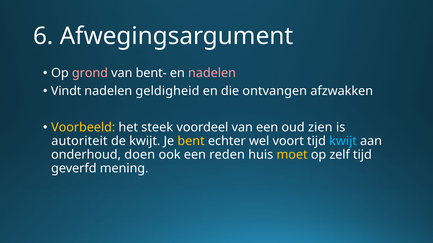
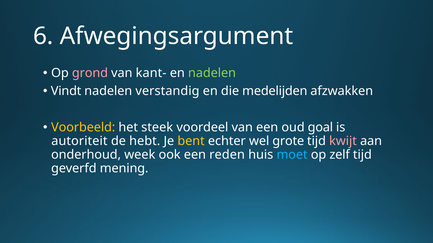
bent-: bent- -> kant-
nadelen at (212, 73) colour: pink -> light green
geldigheid: geldigheid -> verstandig
ontvangen: ontvangen -> medelijden
zien: zien -> goal
de kwijt: kwijt -> hebt
voort: voort -> grote
kwijt at (343, 141) colour: light blue -> pink
doen: doen -> week
moet colour: yellow -> light blue
